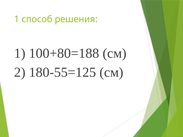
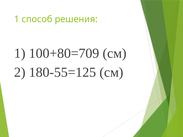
100+80=188: 100+80=188 -> 100+80=709
